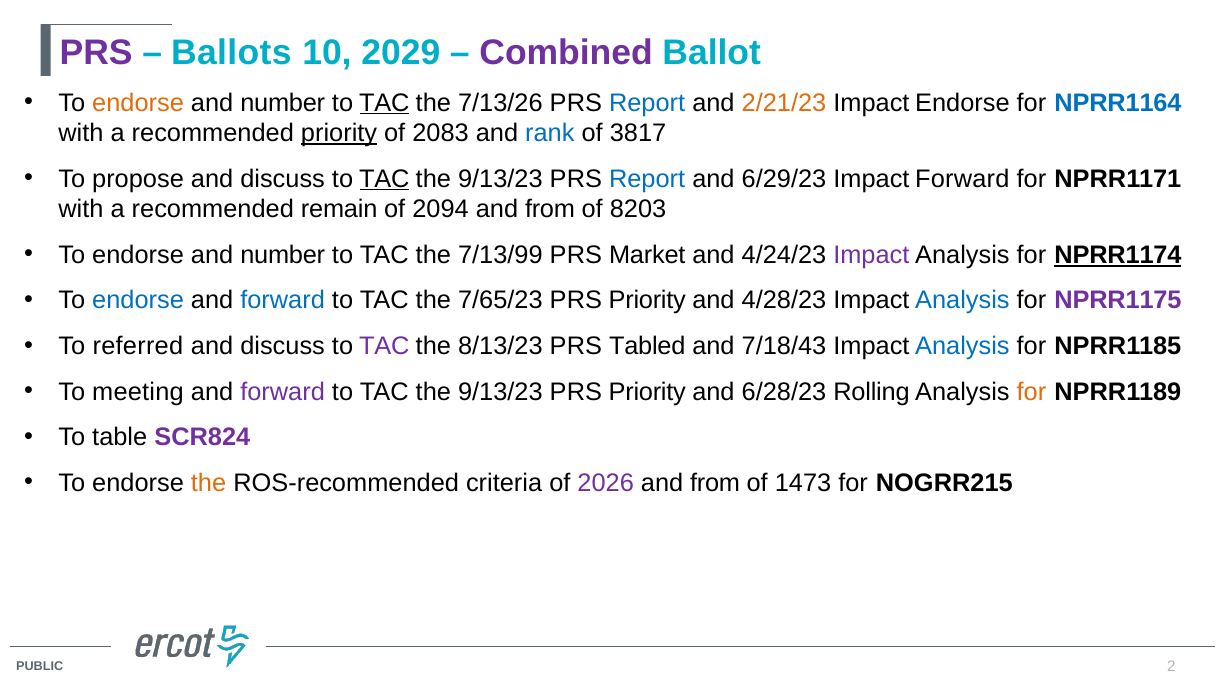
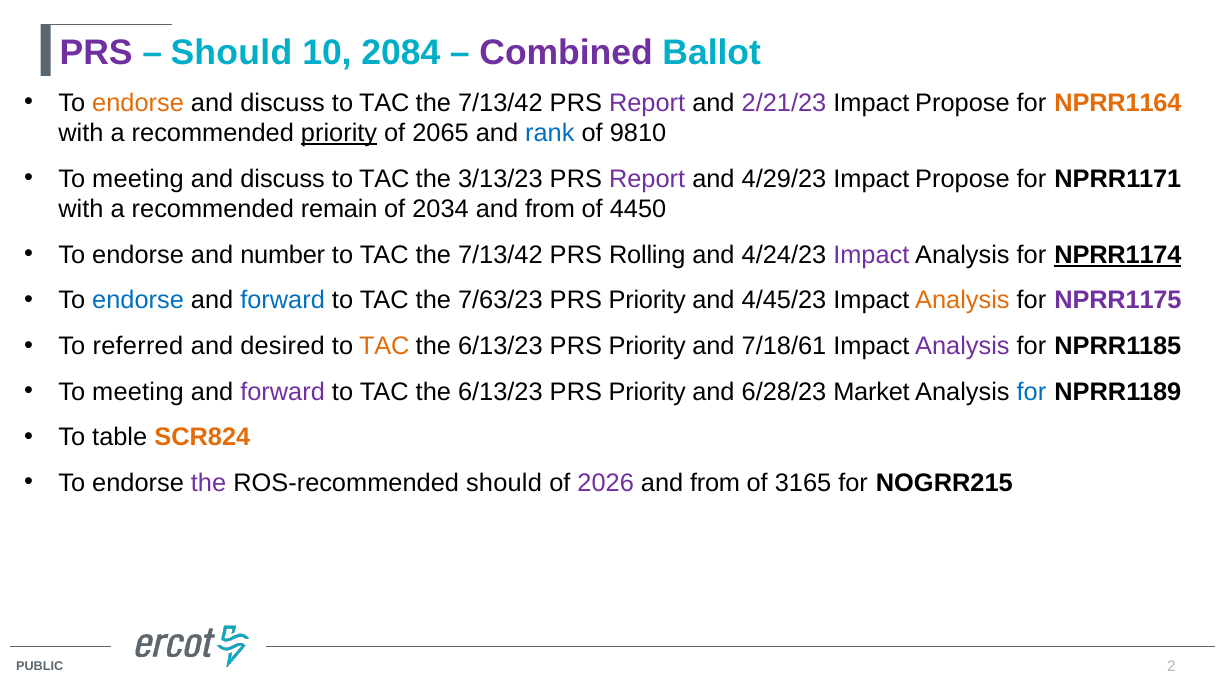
Ballots at (231, 53): Ballots -> Should
2029: 2029 -> 2084
number at (283, 103): number -> discuss
TAC at (384, 103) underline: present -> none
7/13/26 at (500, 103): 7/13/26 -> 7/13/42
Report at (647, 103) colour: blue -> purple
2/21/23 colour: orange -> purple
Endorse at (962, 103): Endorse -> Propose
NPRR1164 colour: blue -> orange
2083: 2083 -> 2065
3817: 3817 -> 9810
propose at (138, 179): propose -> meeting
TAC at (384, 179) underline: present -> none
9/13/23 at (500, 179): 9/13/23 -> 3/13/23
Report at (647, 179) colour: blue -> purple
6/29/23: 6/29/23 -> 4/29/23
Forward at (962, 179): Forward -> Propose
2094: 2094 -> 2034
8203: 8203 -> 4450
7/13/99 at (500, 255): 7/13/99 -> 7/13/42
Market: Market -> Rolling
7/65/23: 7/65/23 -> 7/63/23
4/28/23: 4/28/23 -> 4/45/23
Analysis at (962, 301) colour: blue -> orange
discuss at (283, 346): discuss -> desired
TAC at (384, 346) colour: purple -> orange
8/13/23 at (500, 346): 8/13/23 -> 6/13/23
Tabled at (647, 346): Tabled -> Priority
7/18/43: 7/18/43 -> 7/18/61
Analysis at (962, 346) colour: blue -> purple
9/13/23 at (500, 392): 9/13/23 -> 6/13/23
Rolling: Rolling -> Market
for at (1032, 392) colour: orange -> blue
SCR824 colour: purple -> orange
the at (209, 483) colour: orange -> purple
ROS-recommended criteria: criteria -> should
1473: 1473 -> 3165
